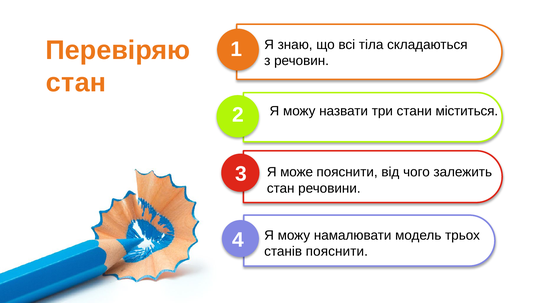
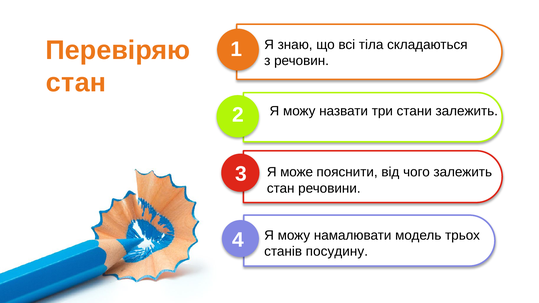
стани міститься: міститься -> залежить
станів пояснити: пояснити -> посудину
